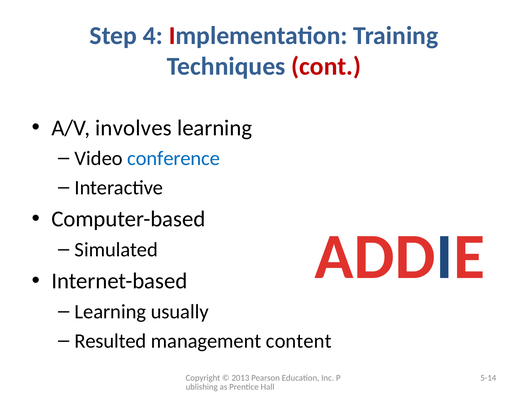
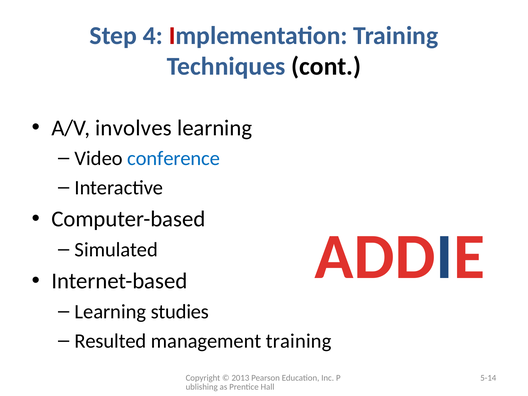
cont colour: red -> black
usually: usually -> studies
management content: content -> training
